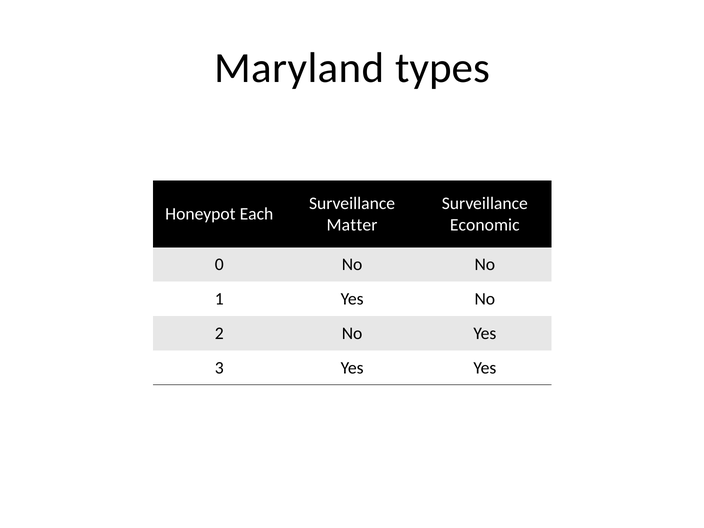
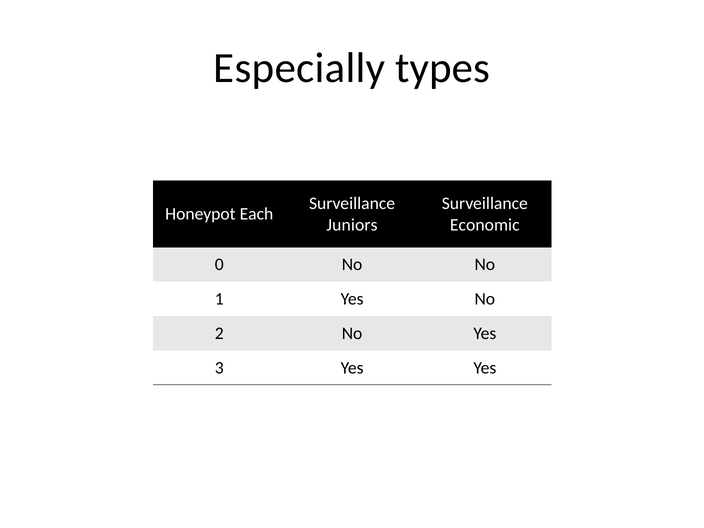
Maryland: Maryland -> Especially
Matter: Matter -> Juniors
